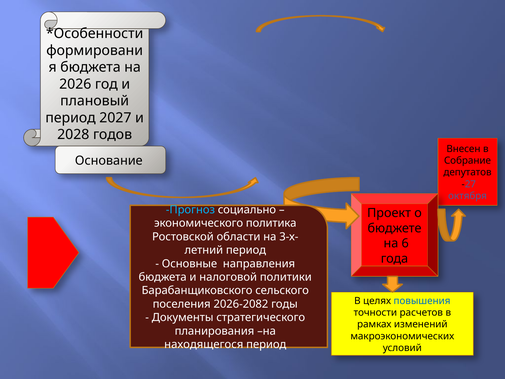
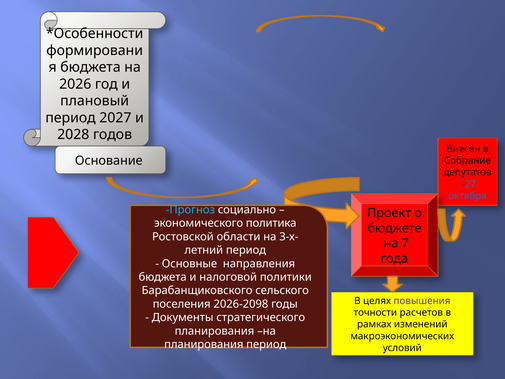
6: 6 -> 7
повышения colour: blue -> purple
2026-2082: 2026-2082 -> 2026-2098
находящегося at (204, 344): находящегося -> планирования
